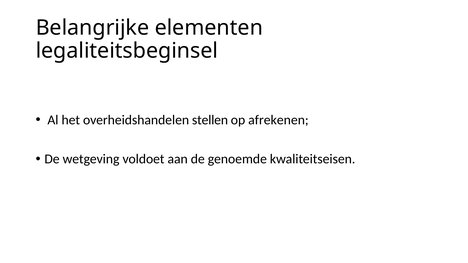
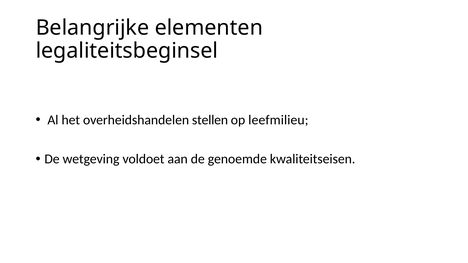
afrekenen: afrekenen -> leefmilieu
